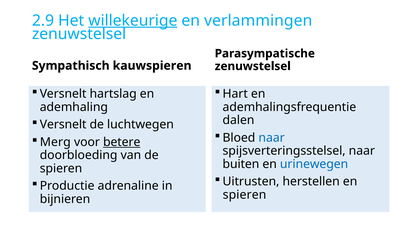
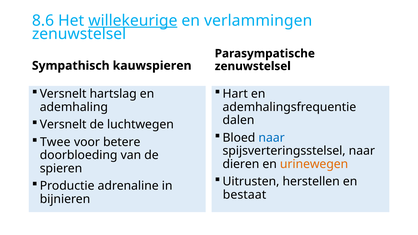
2.9: 2.9 -> 8.6
Merg: Merg -> Twee
betere underline: present -> none
buiten: buiten -> dieren
urinewegen colour: blue -> orange
spieren at (245, 195): spieren -> bestaat
